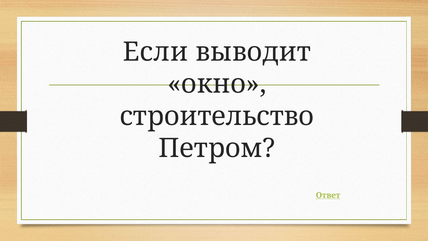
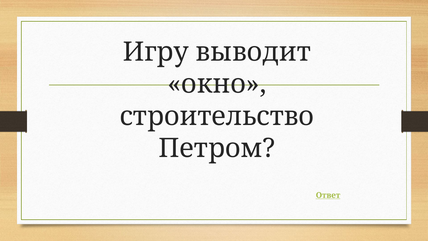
Если: Если -> Игру
